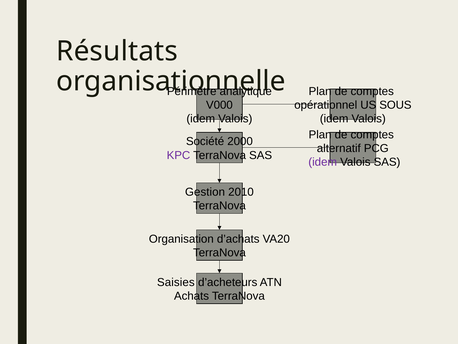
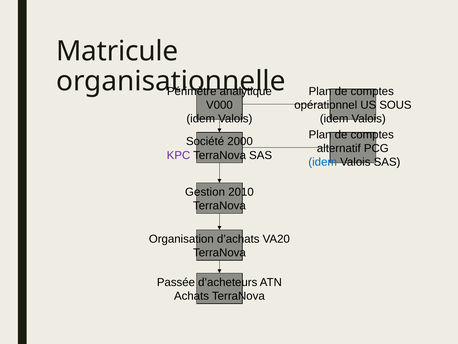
Résultats: Résultats -> Matricule
idem at (323, 162) colour: purple -> blue
Saisies: Saisies -> Passée
